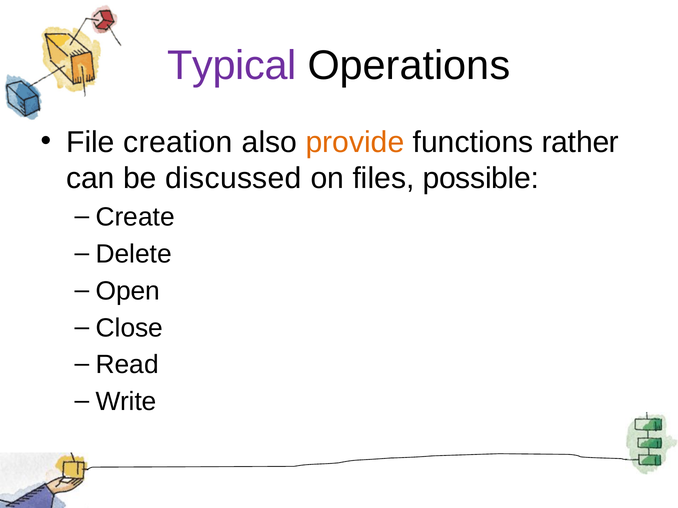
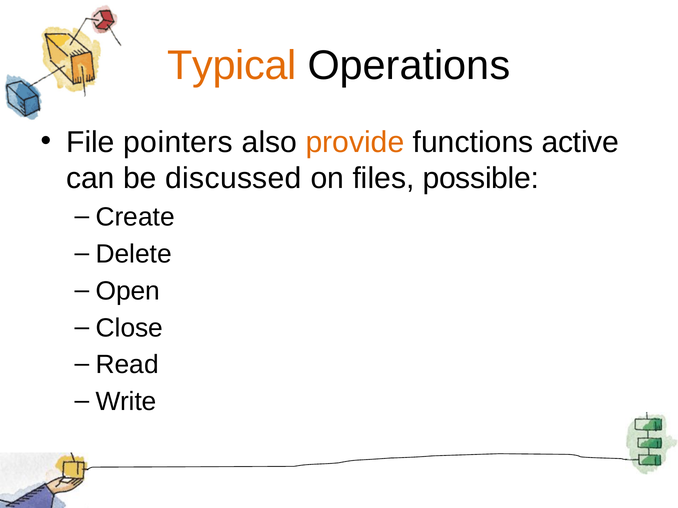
Typical colour: purple -> orange
creation: creation -> pointers
rather: rather -> active
